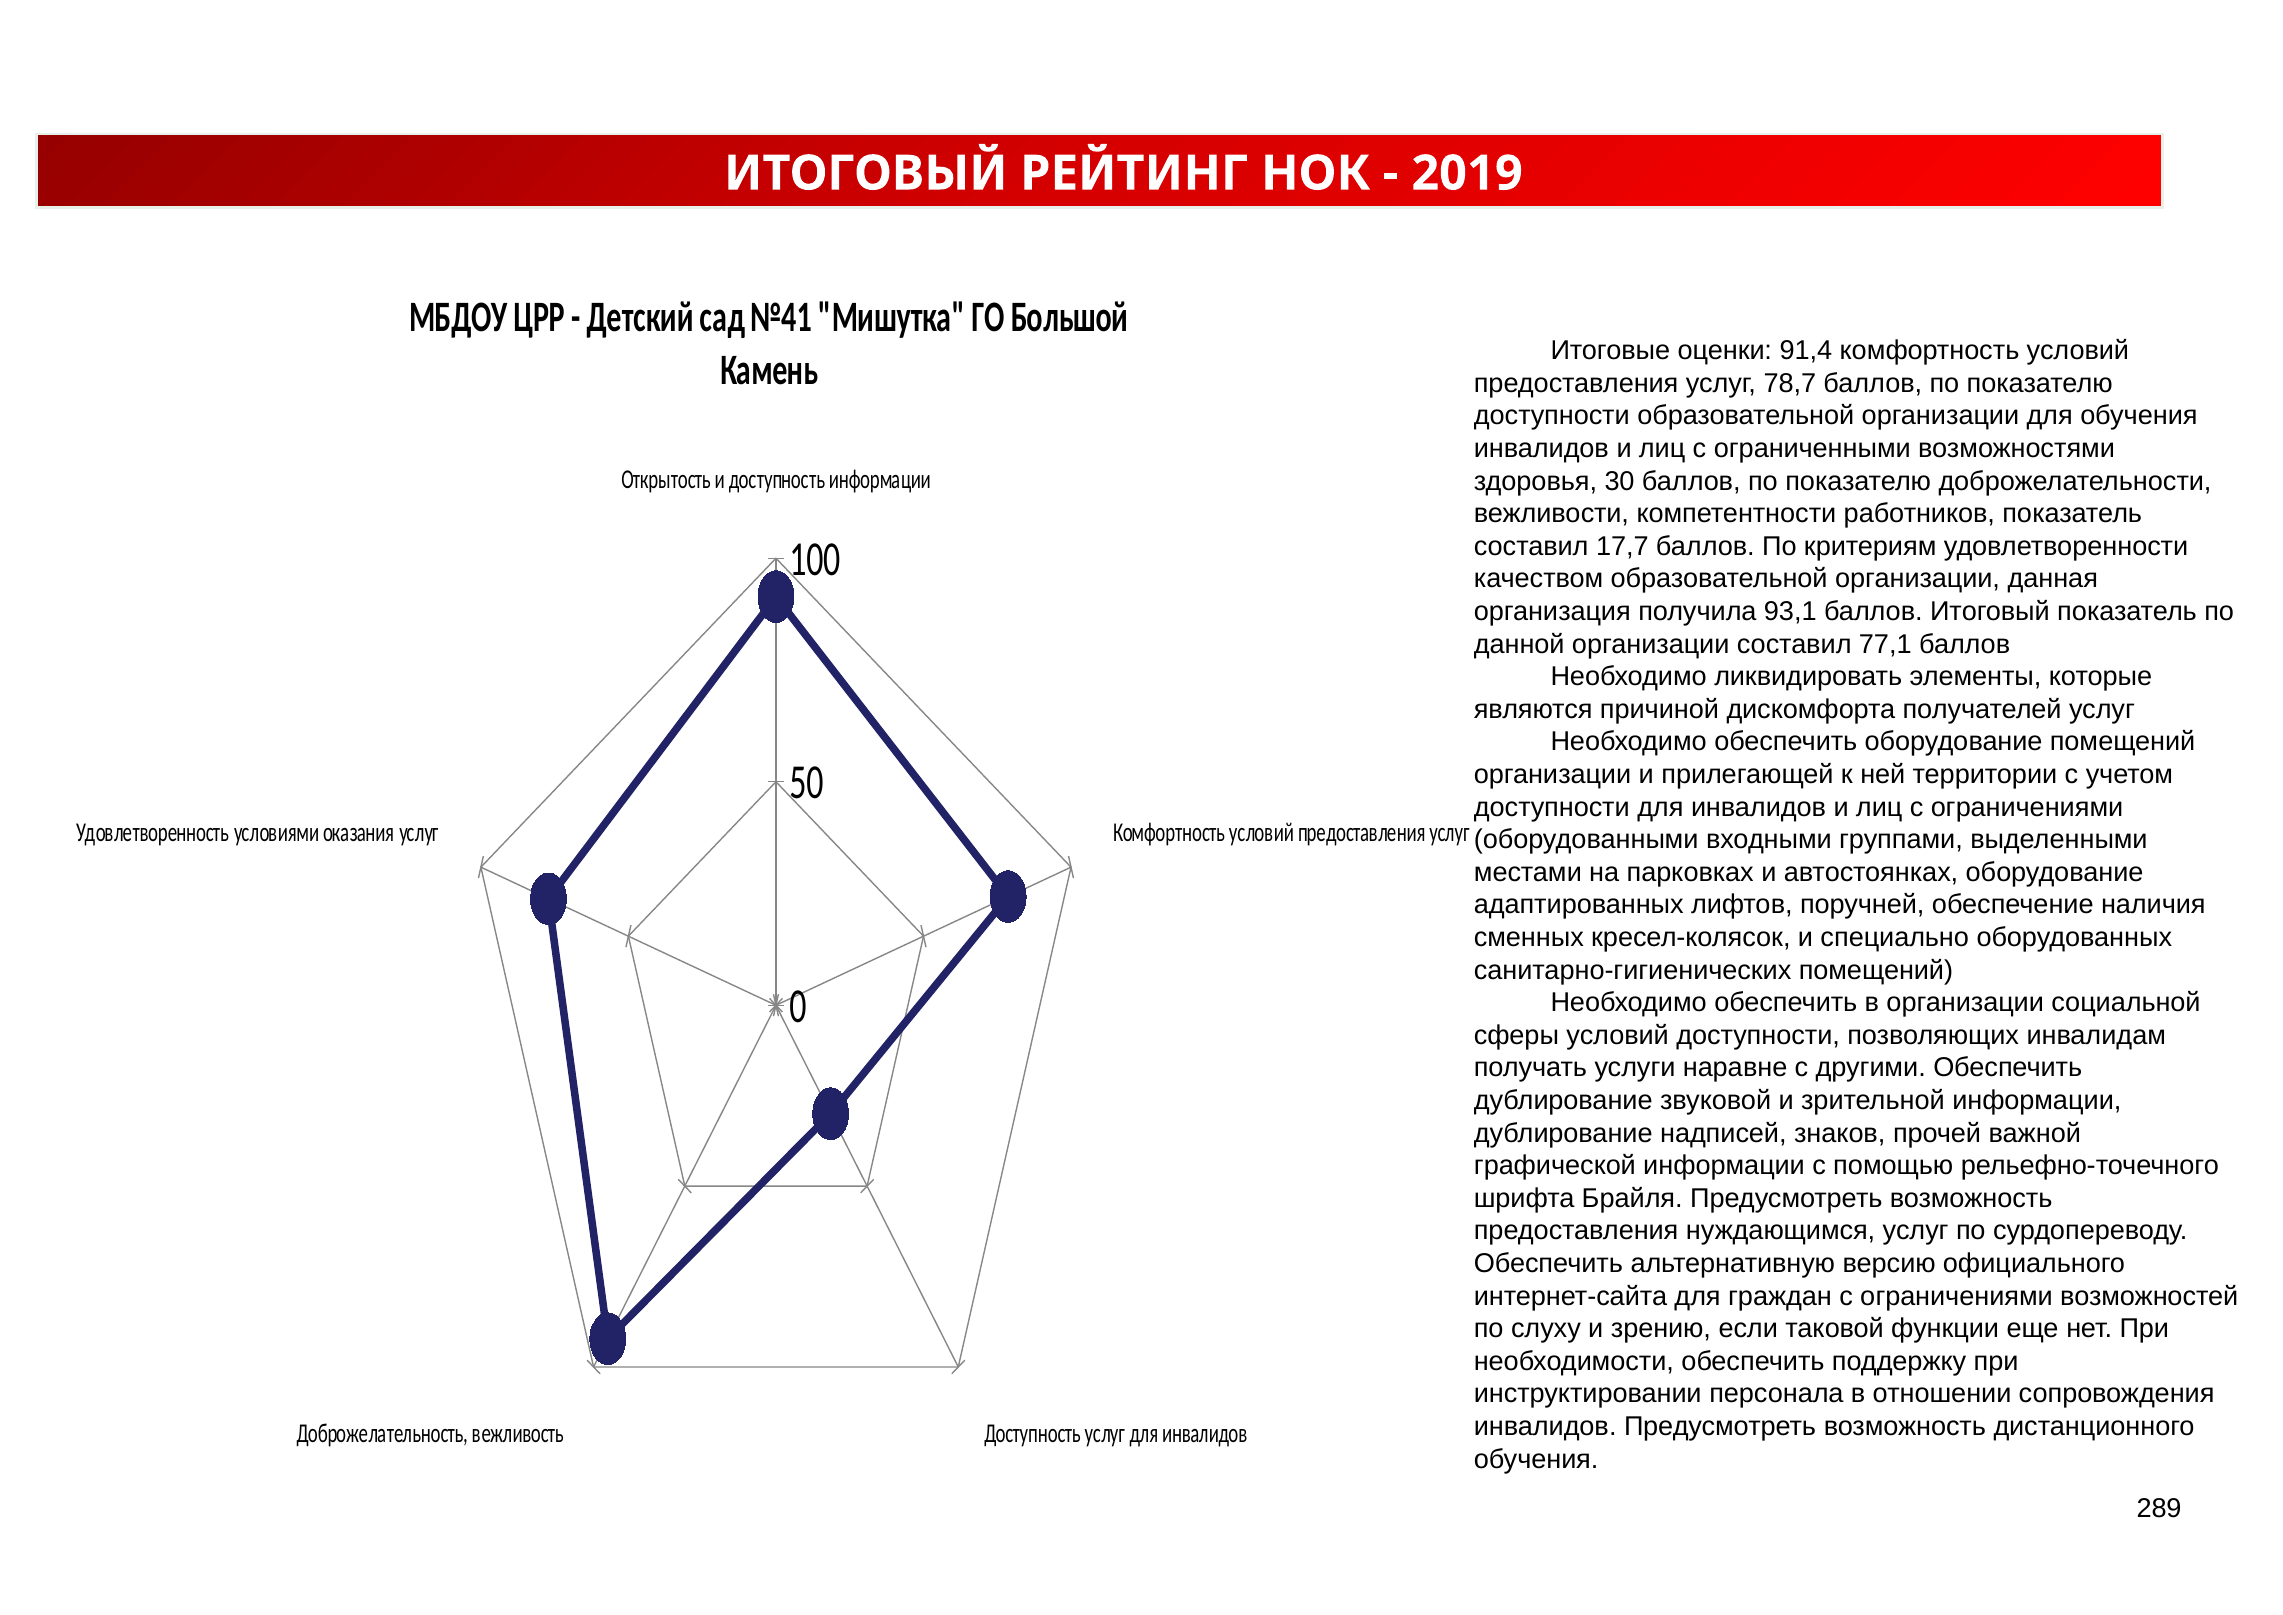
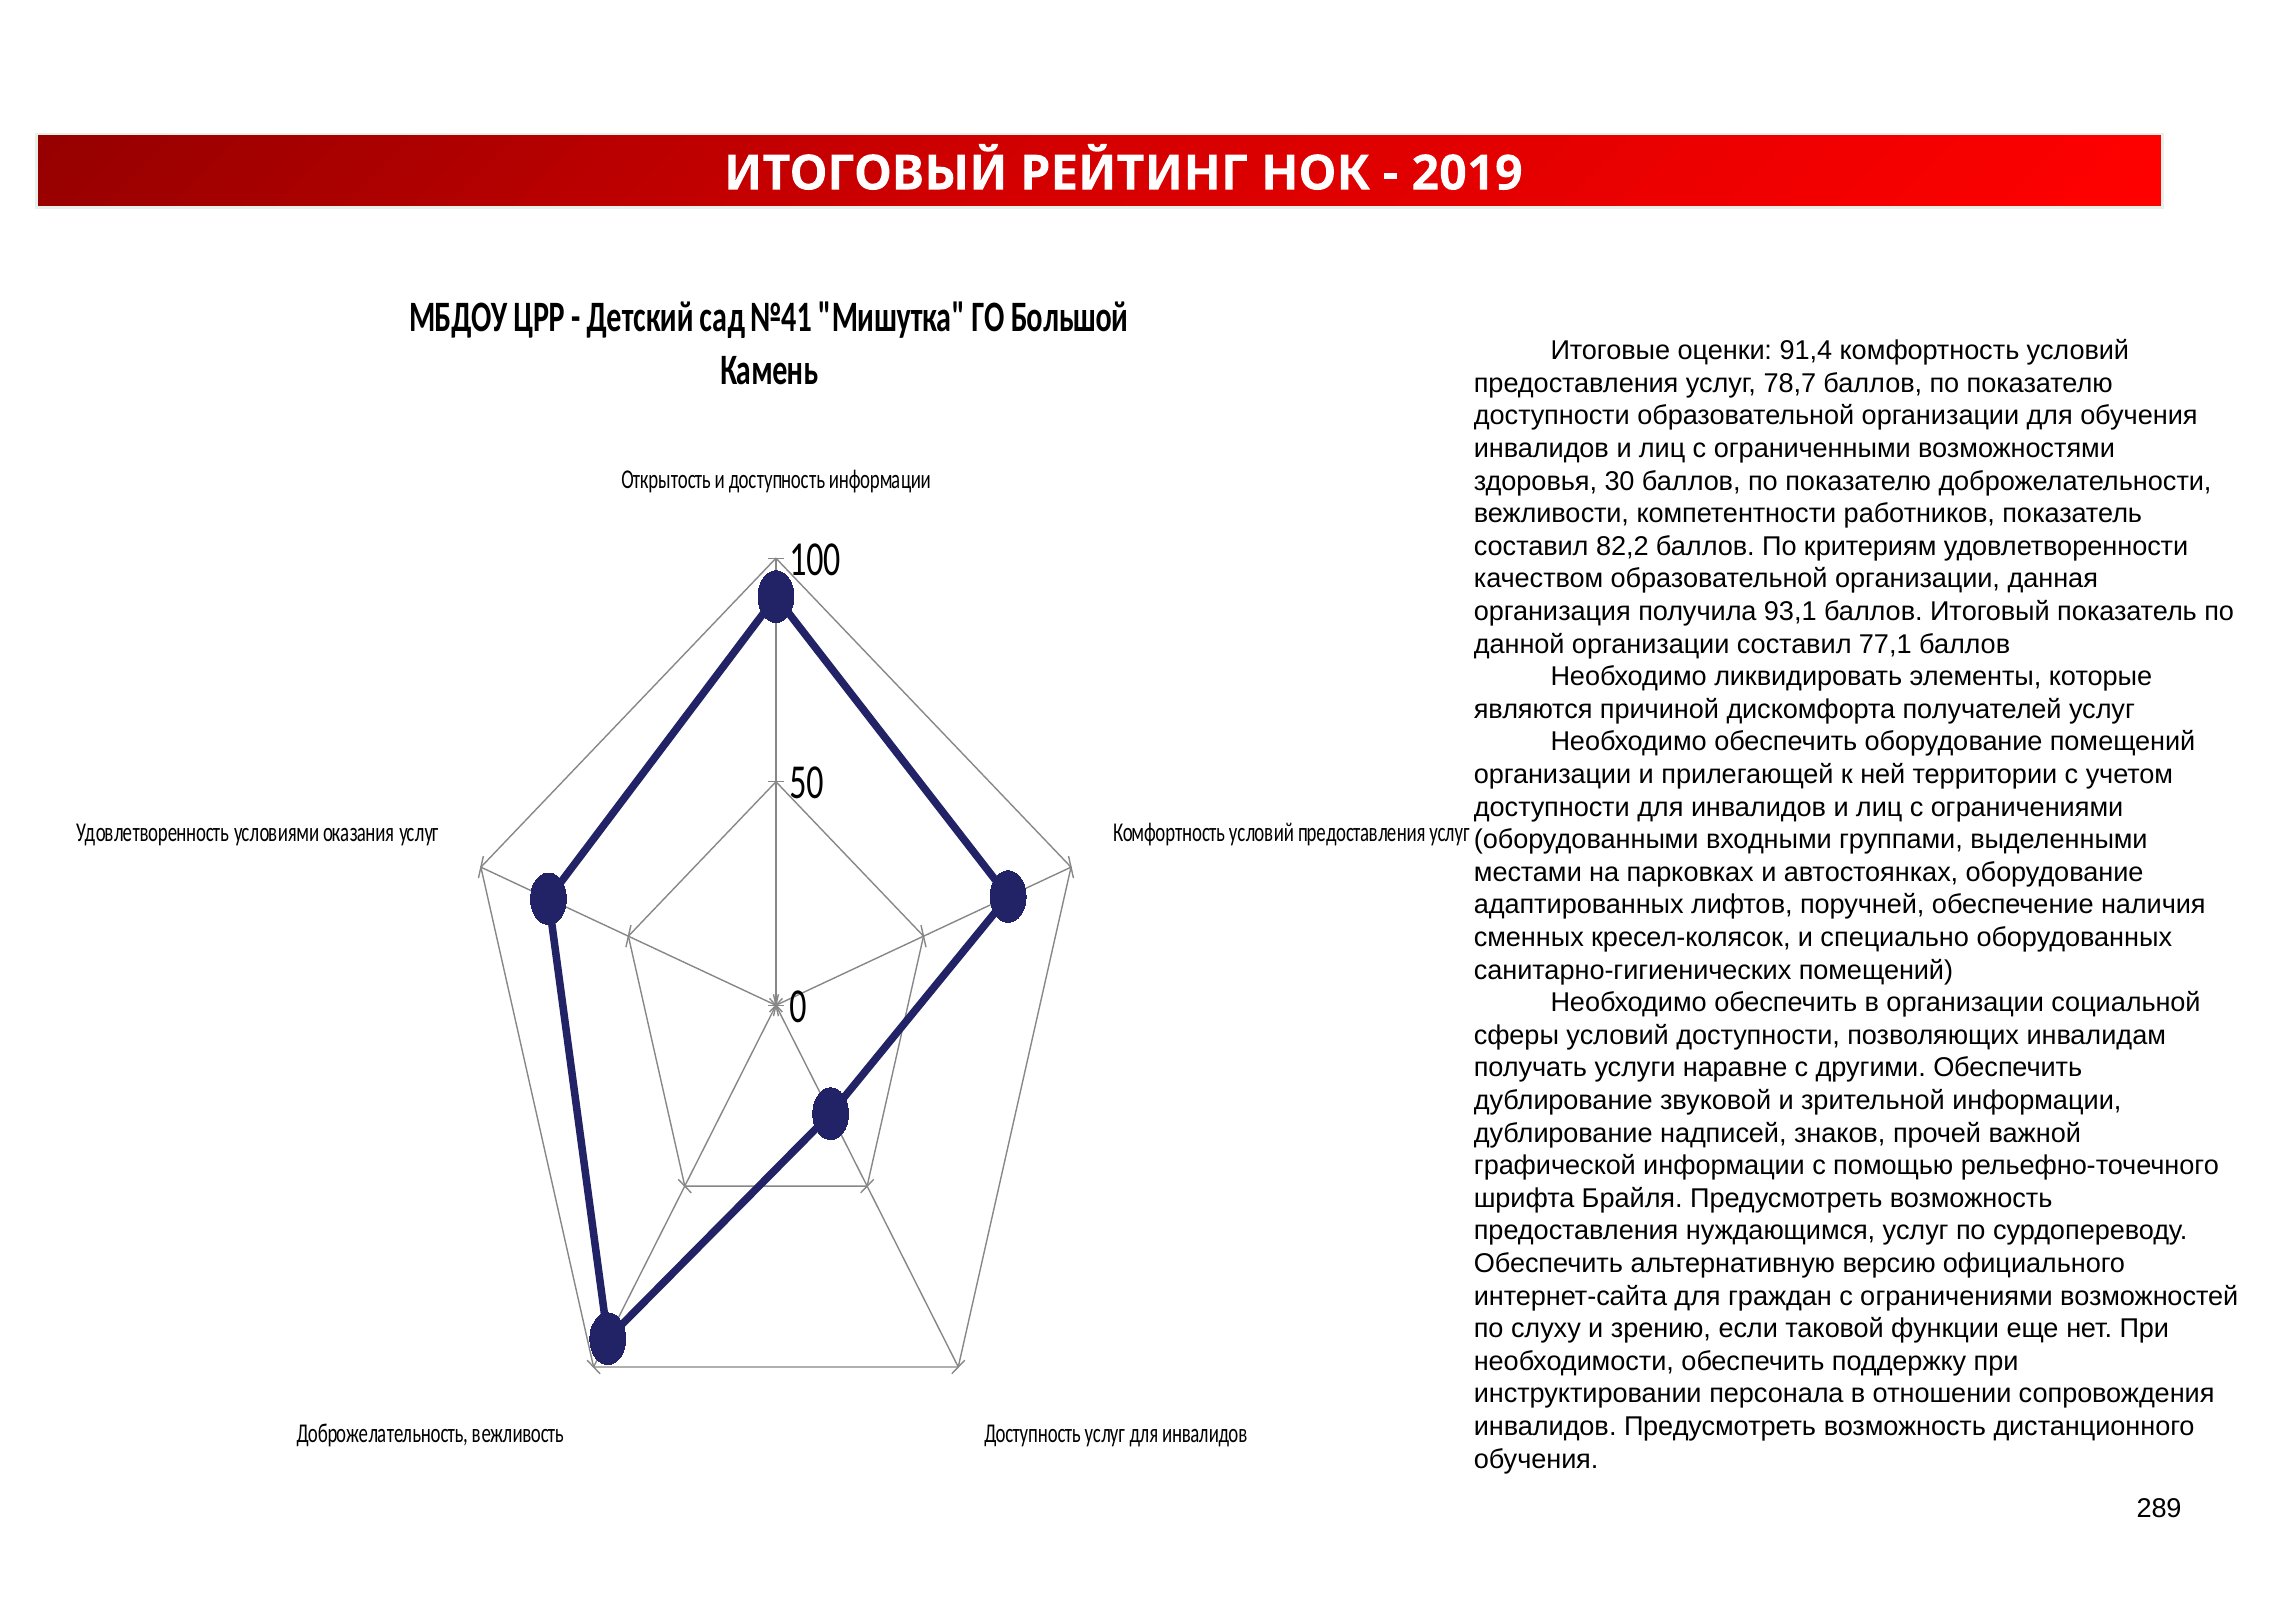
17,7: 17,7 -> 82,2
